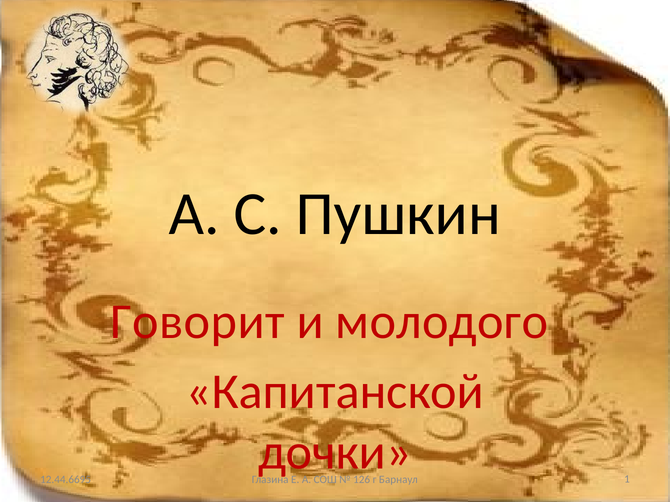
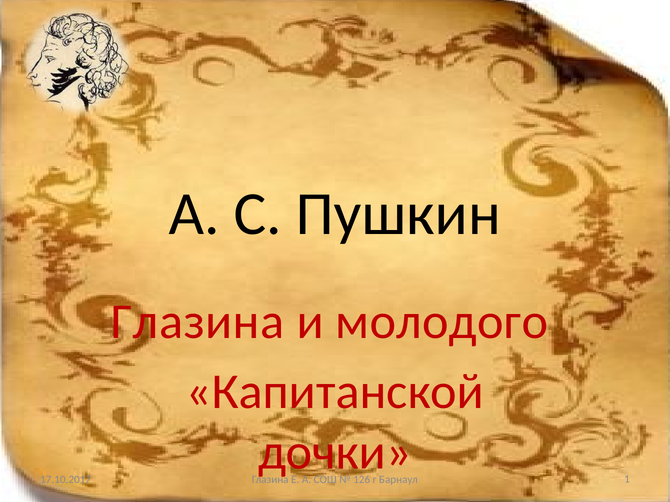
Говорит at (198, 322): Говорит -> Глазина
12.44.6695: 12.44.6695 -> 17.10.2017
